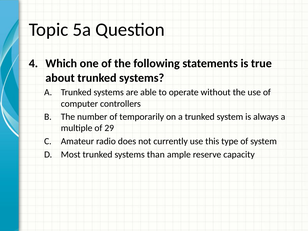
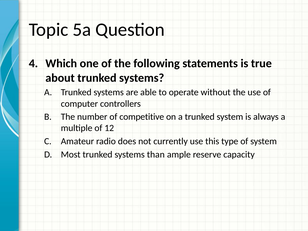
temporarily: temporarily -> competitive
29: 29 -> 12
